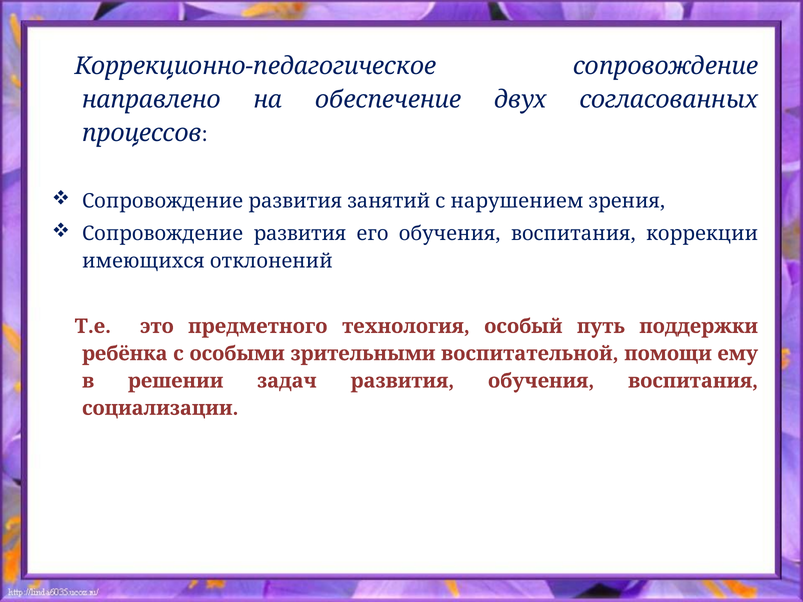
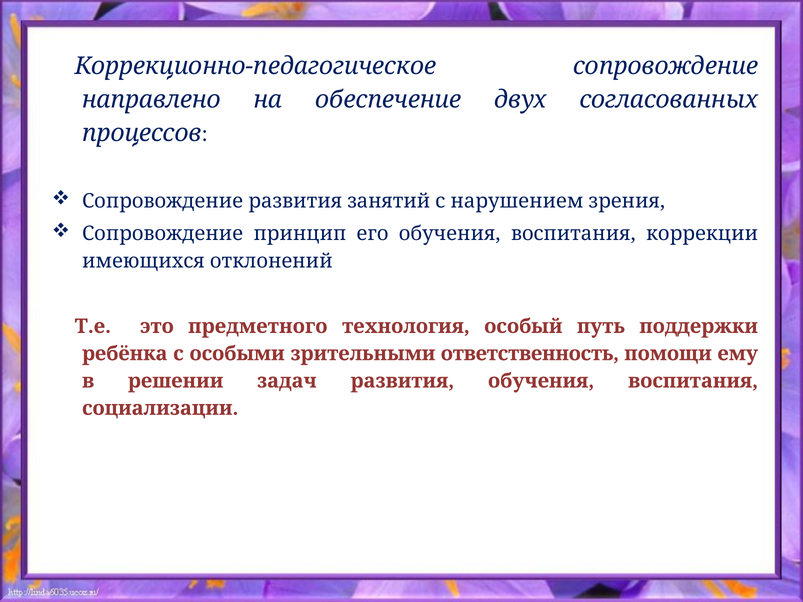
развития at (300, 234): развития -> принцип
воспитательной: воспитательной -> ответственность
